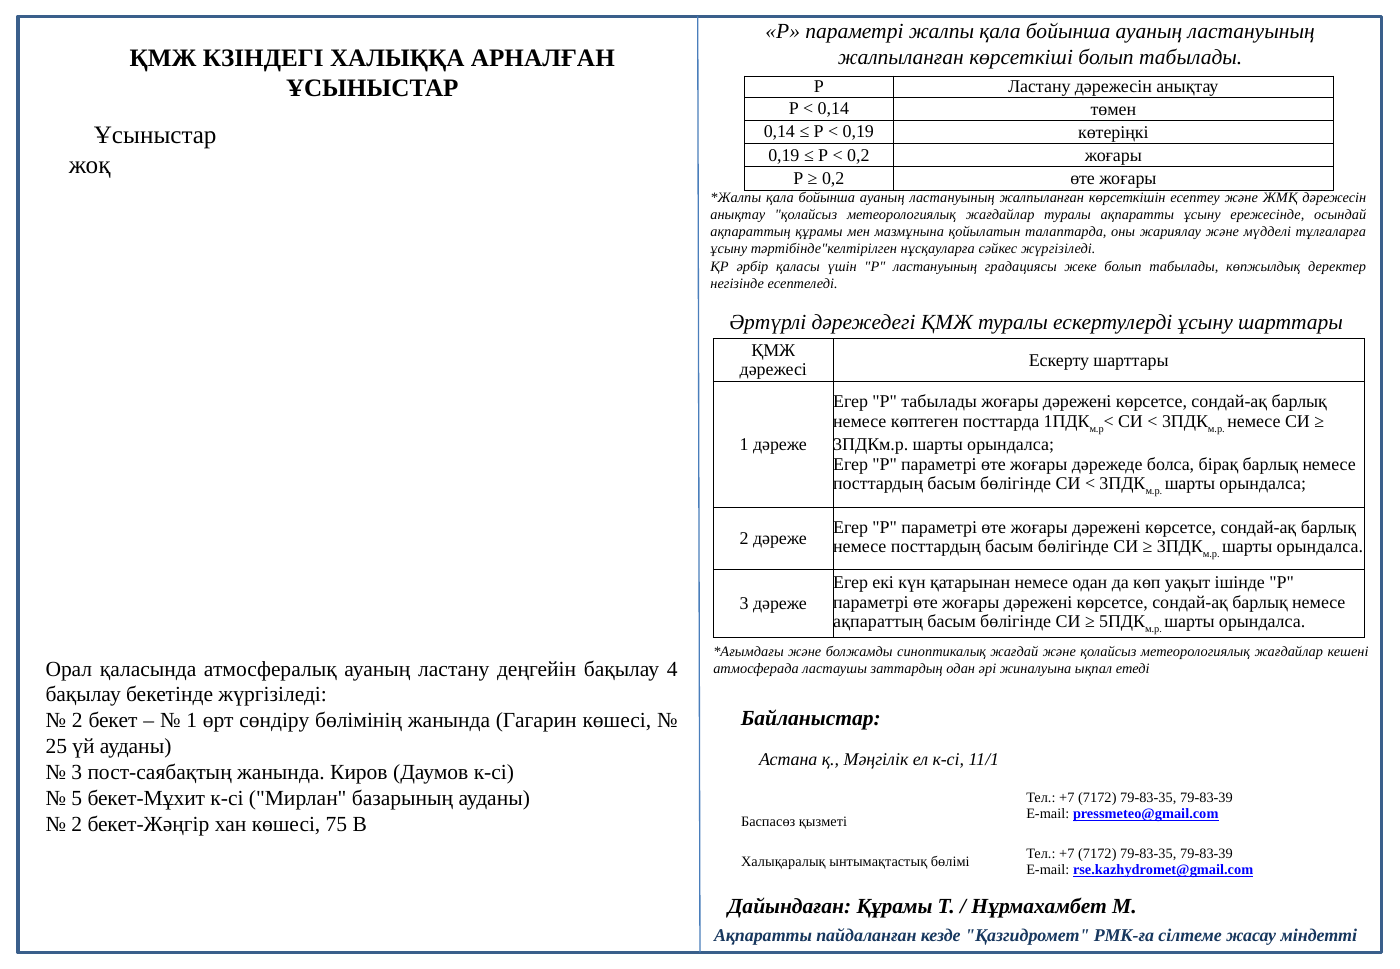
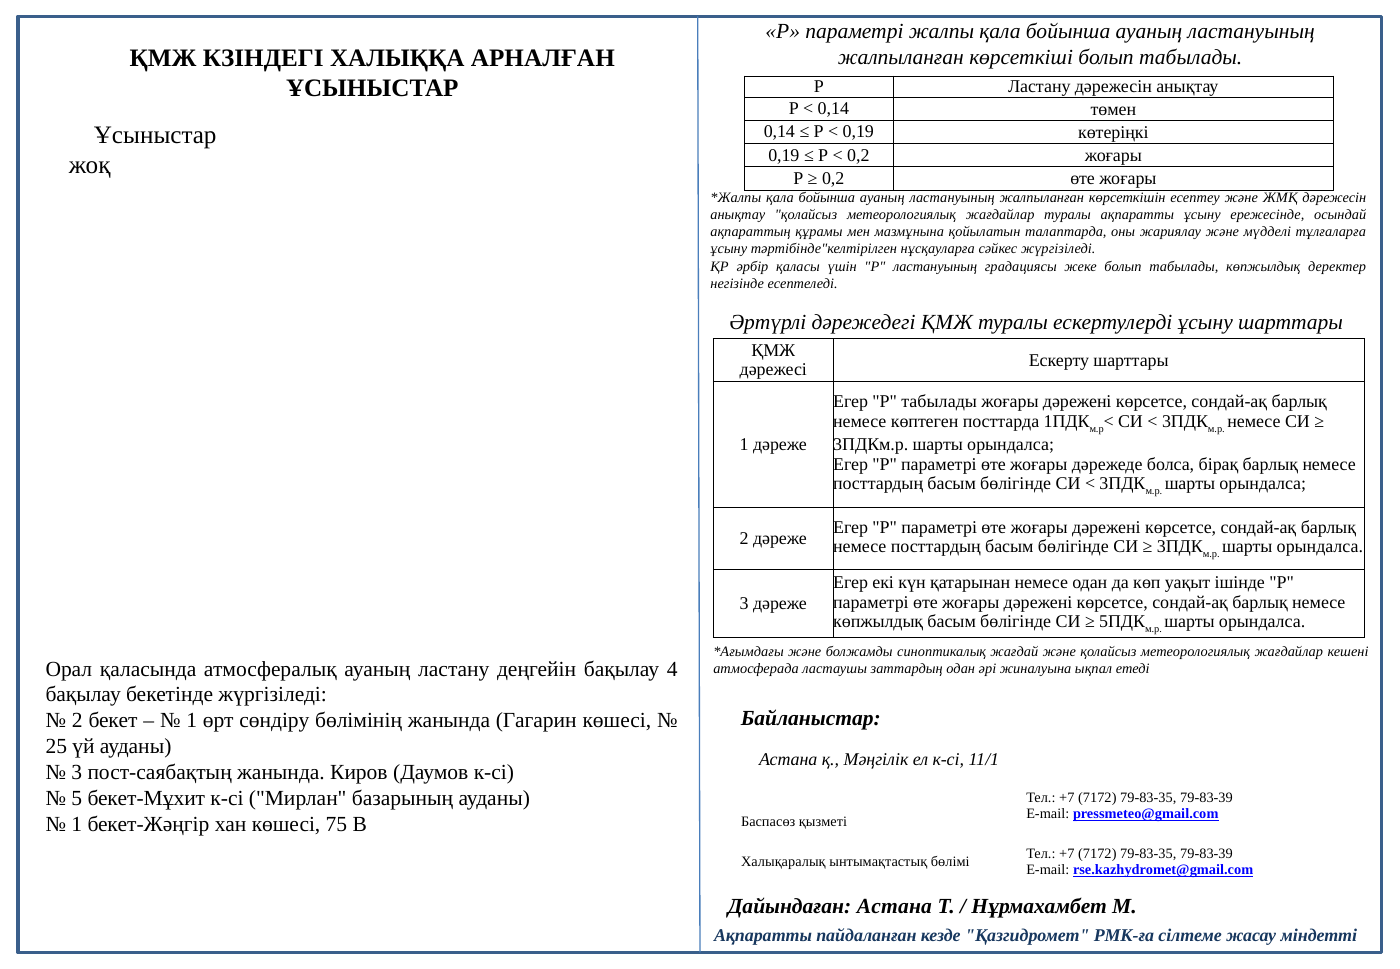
ақпараттың at (878, 622): ақпараттың -> көпжылдық
2 at (77, 824): 2 -> 1
Дайындаған Құрамы: Құрамы -> Астана
